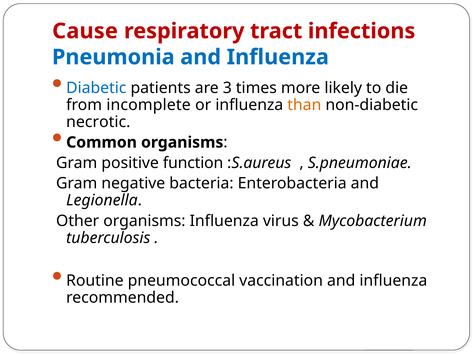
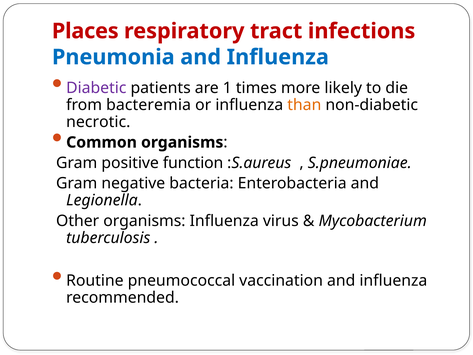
Cause: Cause -> Places
Diabetic colour: blue -> purple
3: 3 -> 1
incomplete: incomplete -> bacteremia
